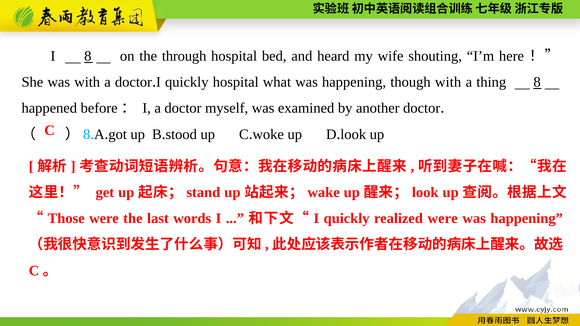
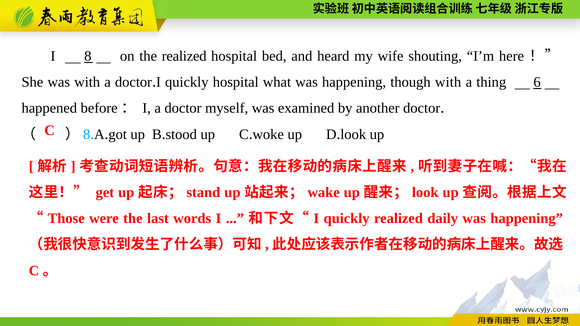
the through: through -> realized
thing 8: 8 -> 6
realized were: were -> daily
